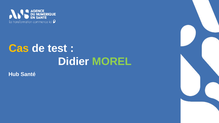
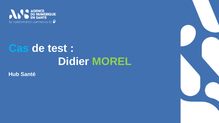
Cas colour: yellow -> light blue
